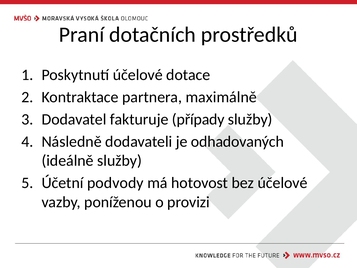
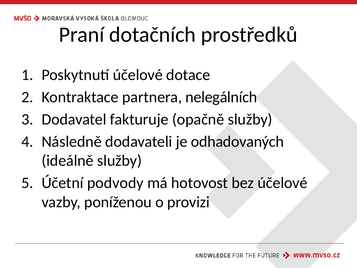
maximálně: maximálně -> nelegálních
případy: případy -> opačně
